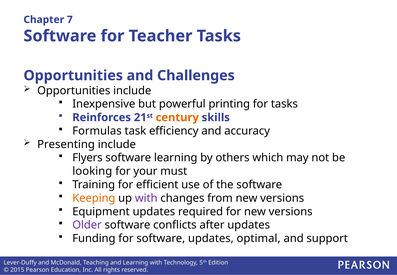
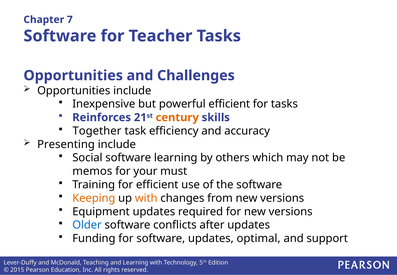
powerful printing: printing -> efficient
Formulas: Formulas -> Together
Flyers: Flyers -> Social
looking: looking -> memos
with at (146, 198) colour: purple -> orange
Older colour: purple -> blue
